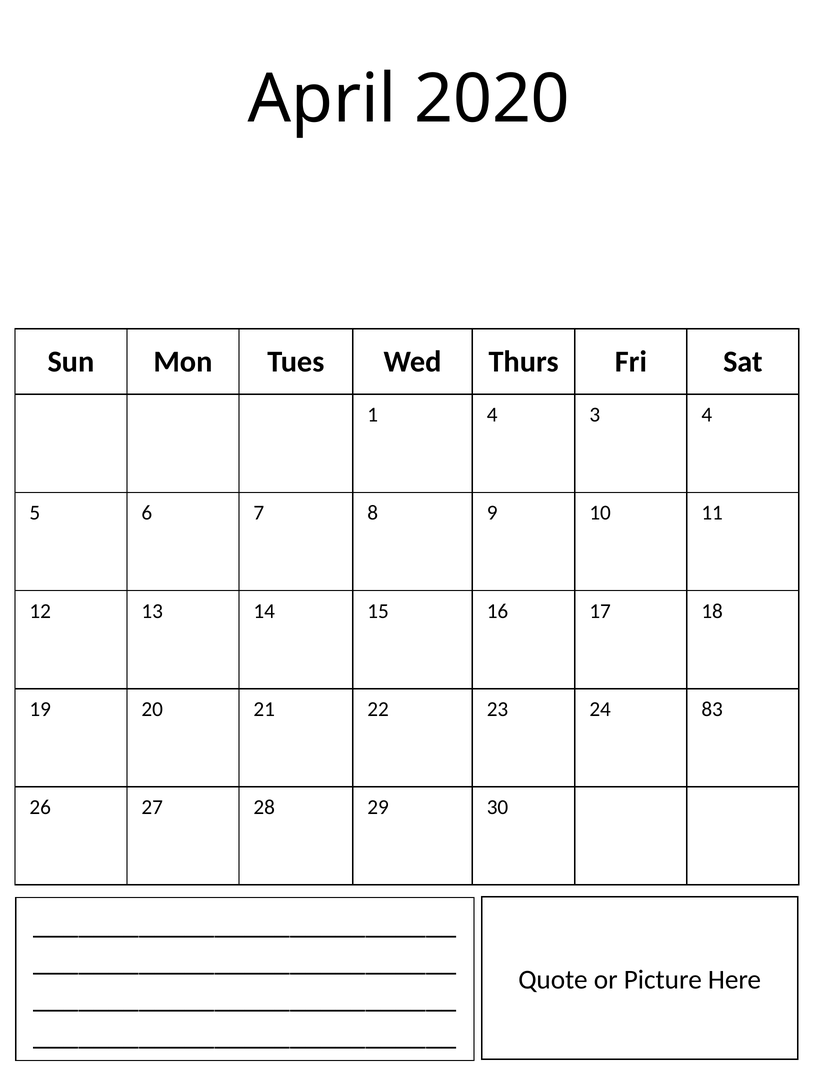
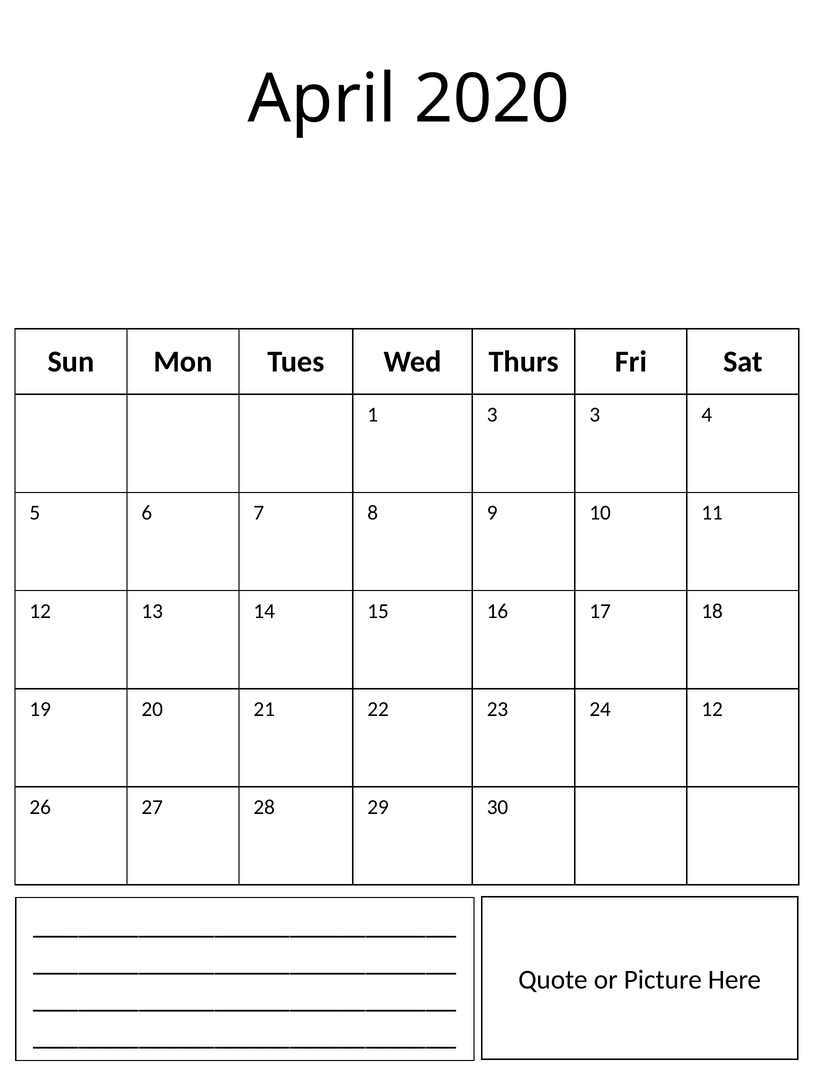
1 4: 4 -> 3
24 83: 83 -> 12
